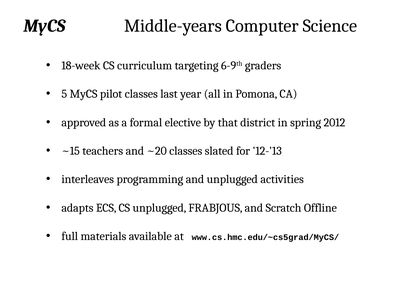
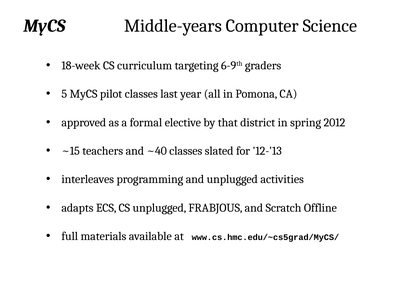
~20: ~20 -> ~40
